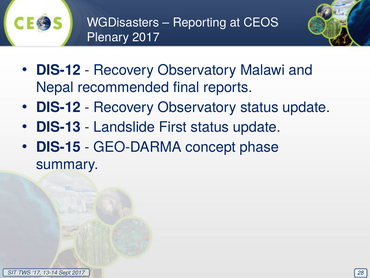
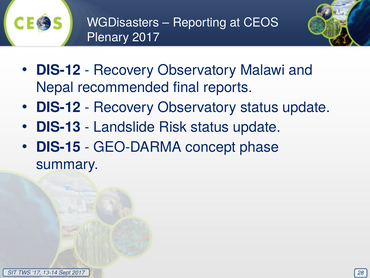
First: First -> Risk
